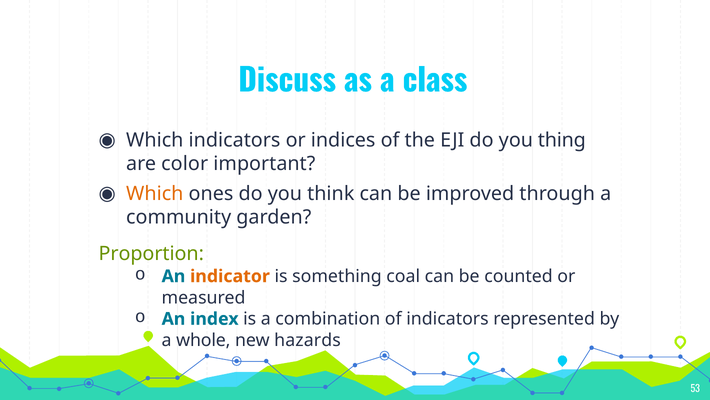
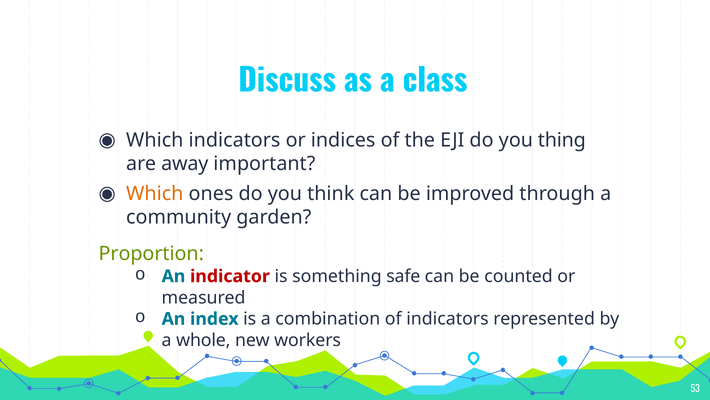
color: color -> away
indicator colour: orange -> red
coal: coal -> safe
hazards: hazards -> workers
